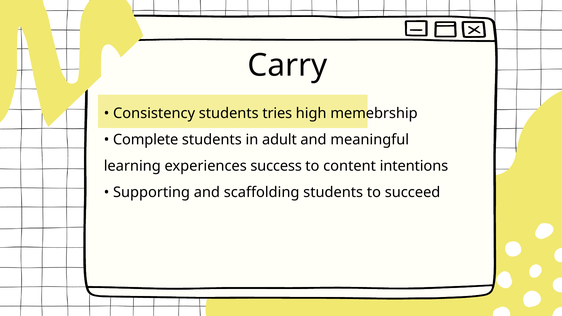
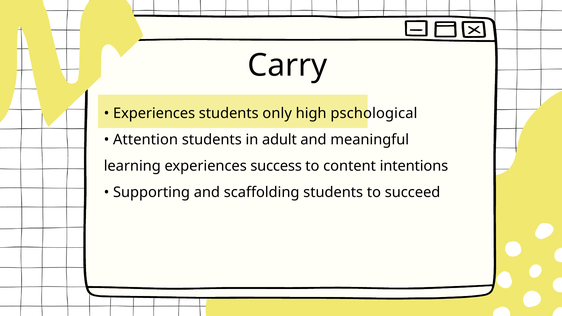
Consistency at (154, 113): Consistency -> Experiences
tries: tries -> only
memebrship: memebrship -> pschological
Complete: Complete -> Attention
